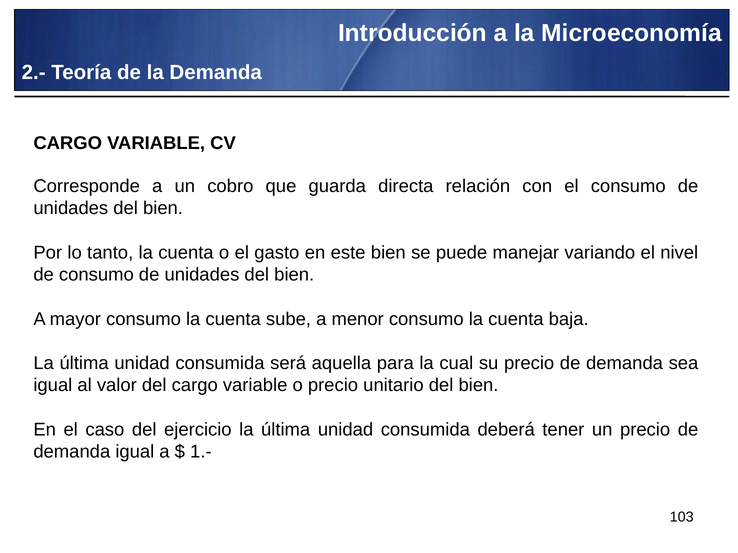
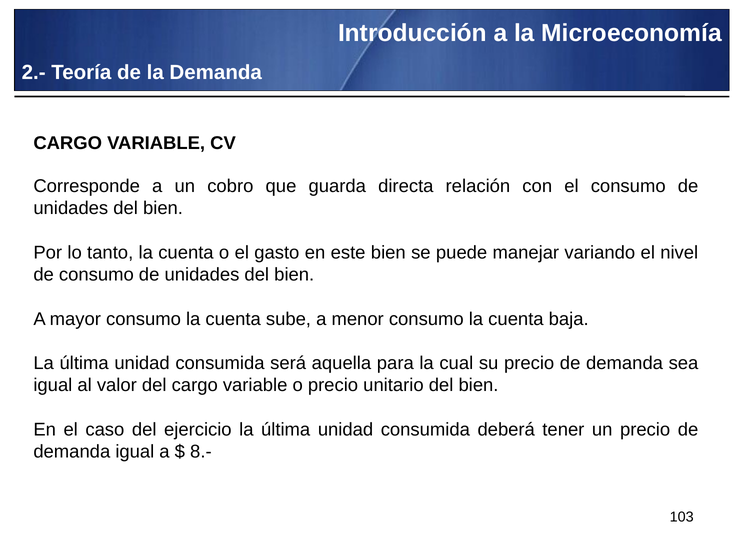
1.-: 1.- -> 8.-
